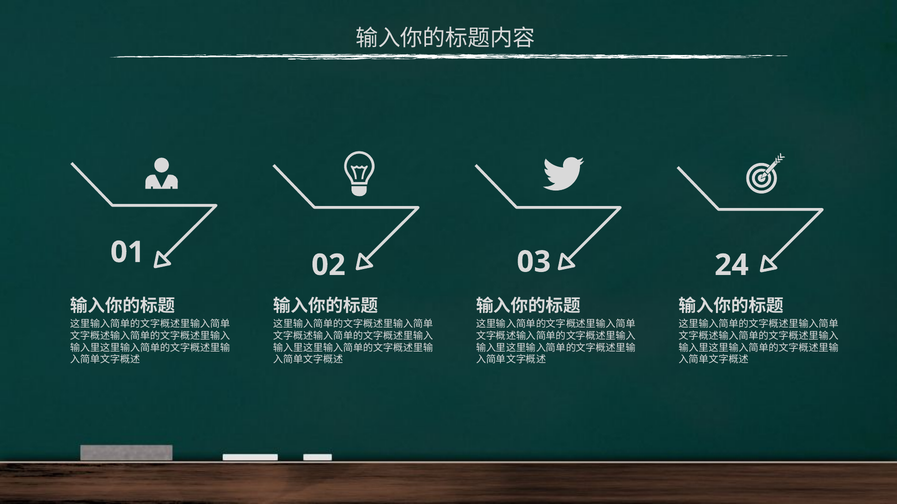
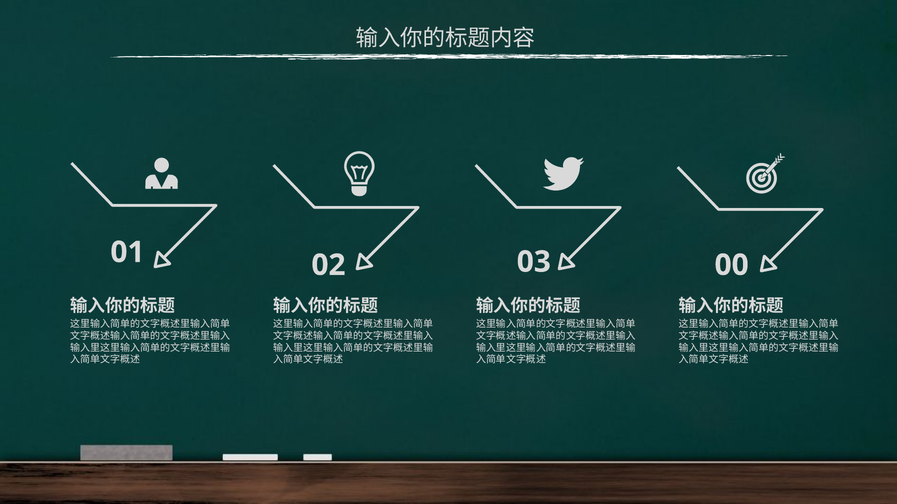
24: 24 -> 00
